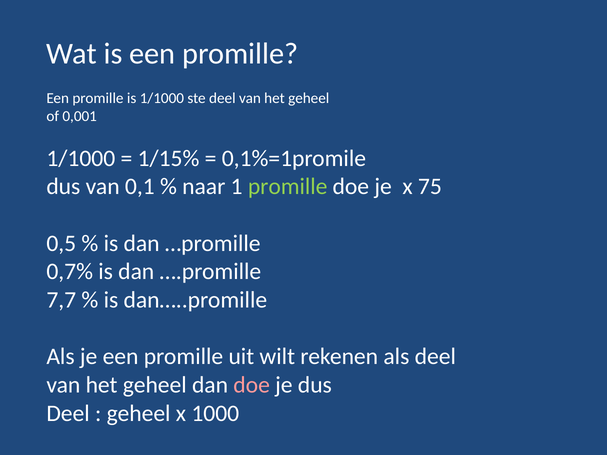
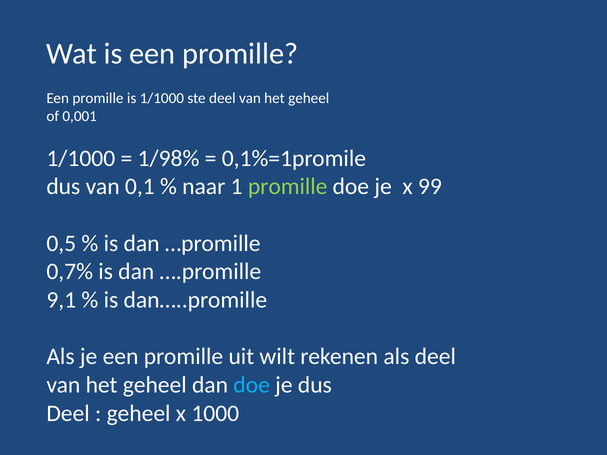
1/15%: 1/15% -> 1/98%
75: 75 -> 99
7,7: 7,7 -> 9,1
doe at (252, 385) colour: pink -> light blue
